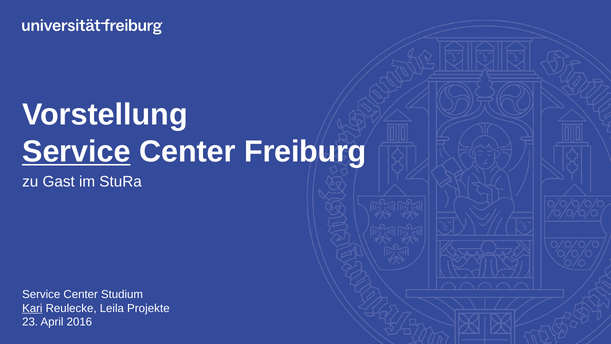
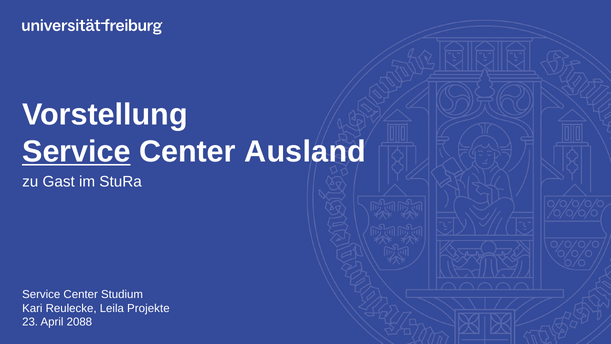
Freiburg: Freiburg -> Ausland
Kari underline: present -> none
2016: 2016 -> 2088
